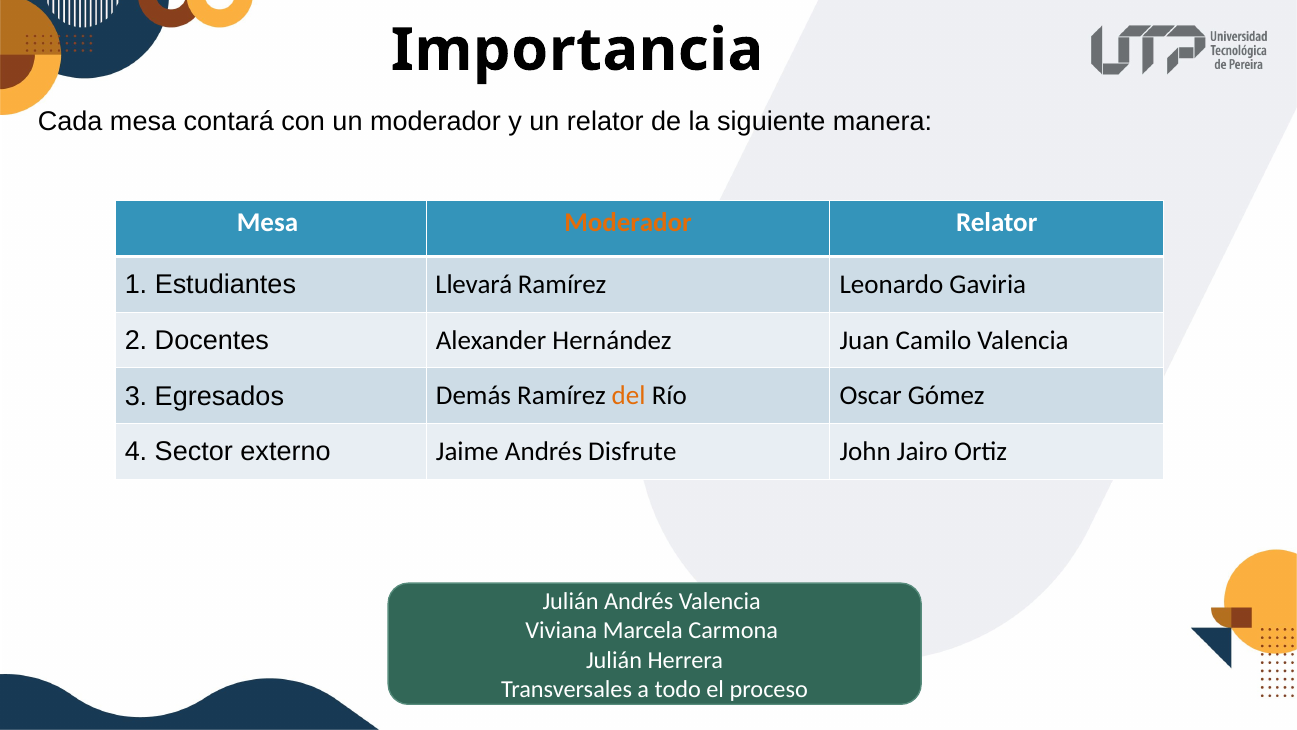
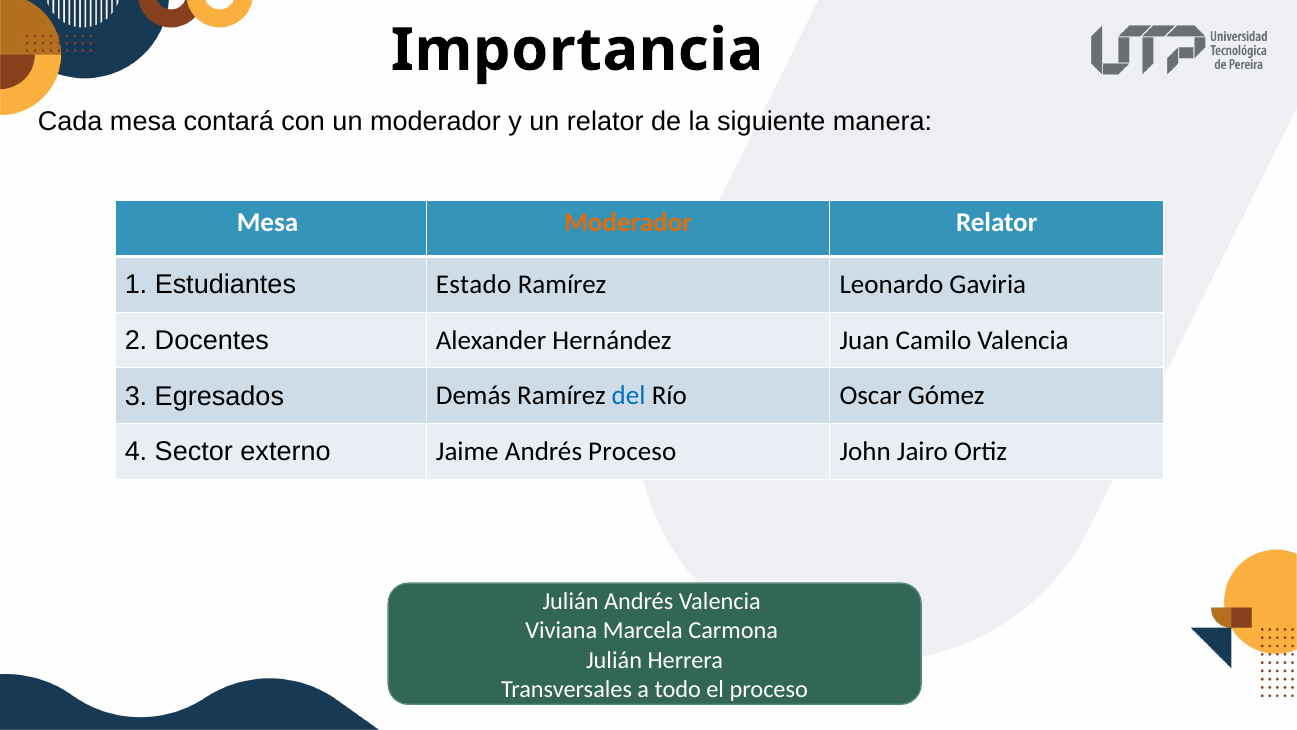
Llevará: Llevará -> Estado
del colour: orange -> blue
Andrés Disfrute: Disfrute -> Proceso
